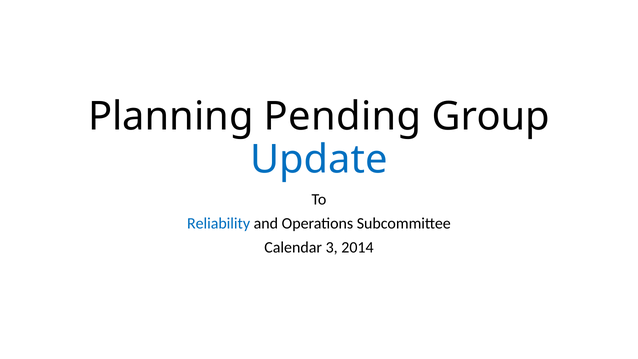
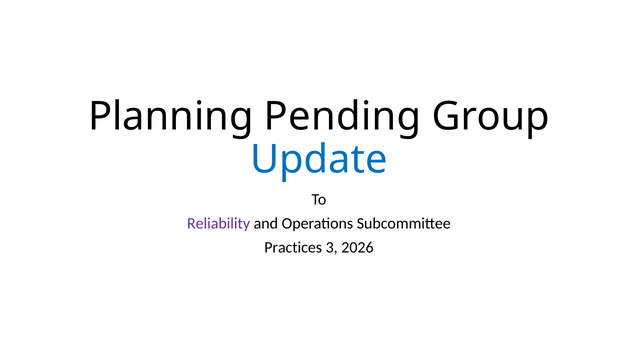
Reliability colour: blue -> purple
Calendar: Calendar -> Practices
2014: 2014 -> 2026
